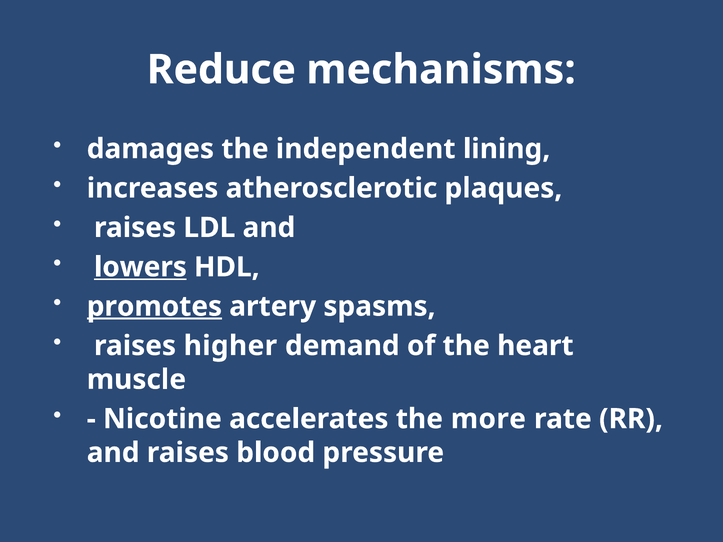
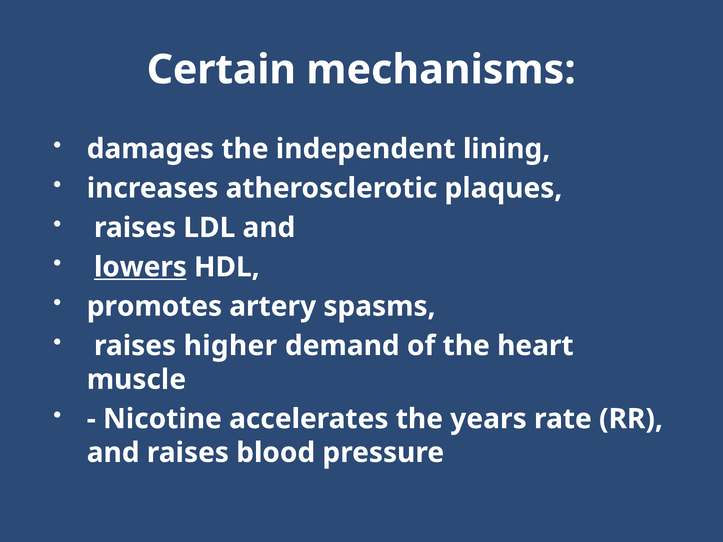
Reduce: Reduce -> Certain
promotes underline: present -> none
more: more -> years
